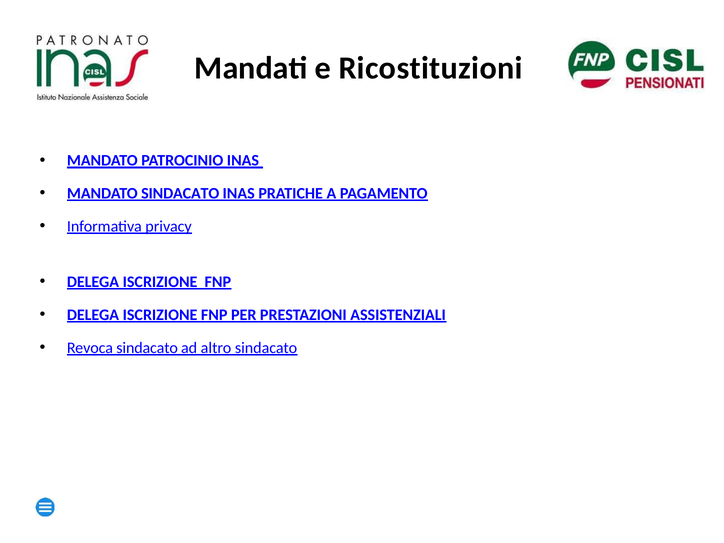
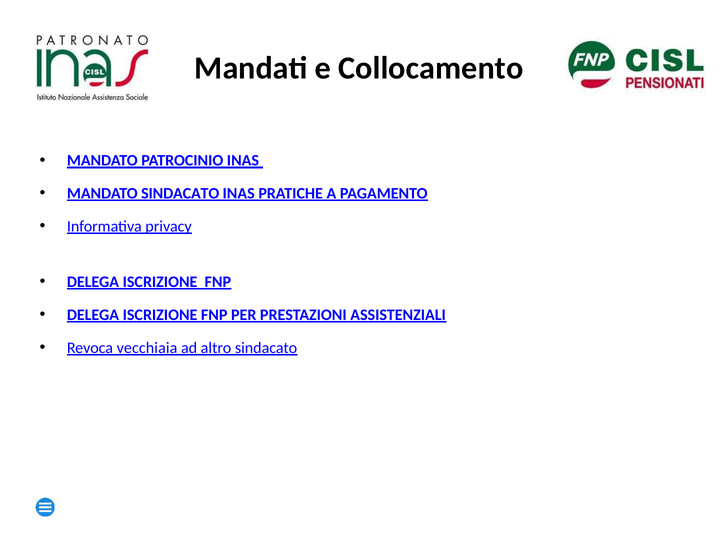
Ricostituzioni: Ricostituzioni -> Collocamento
Revoca sindacato: sindacato -> vecchiaia
